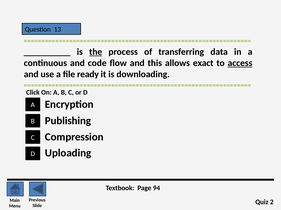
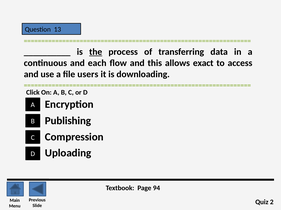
code: code -> each
access underline: present -> none
ready: ready -> users
